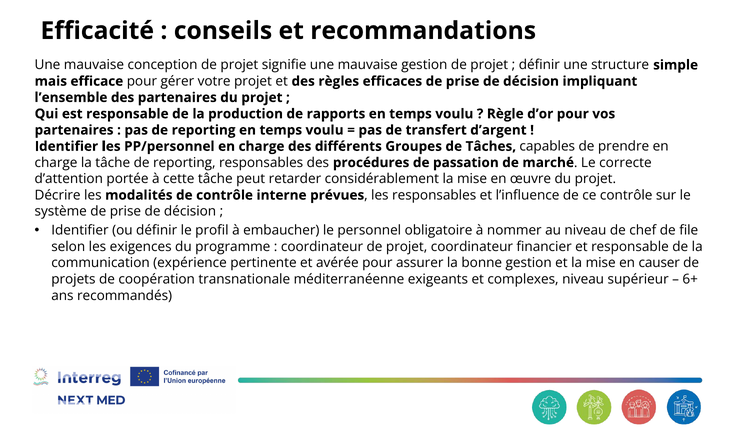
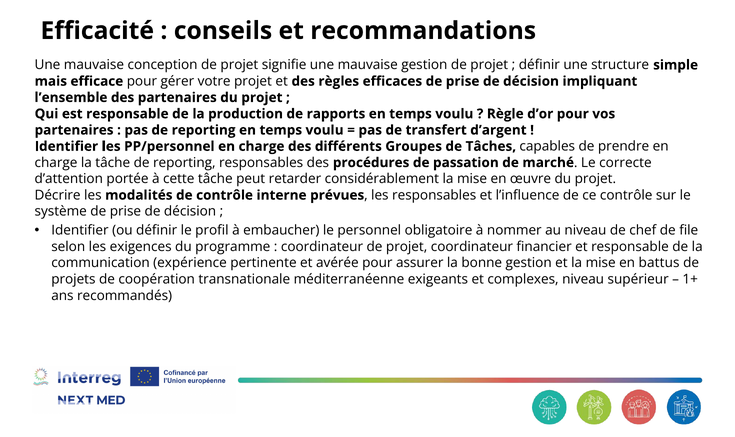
causer: causer -> battus
6+: 6+ -> 1+
